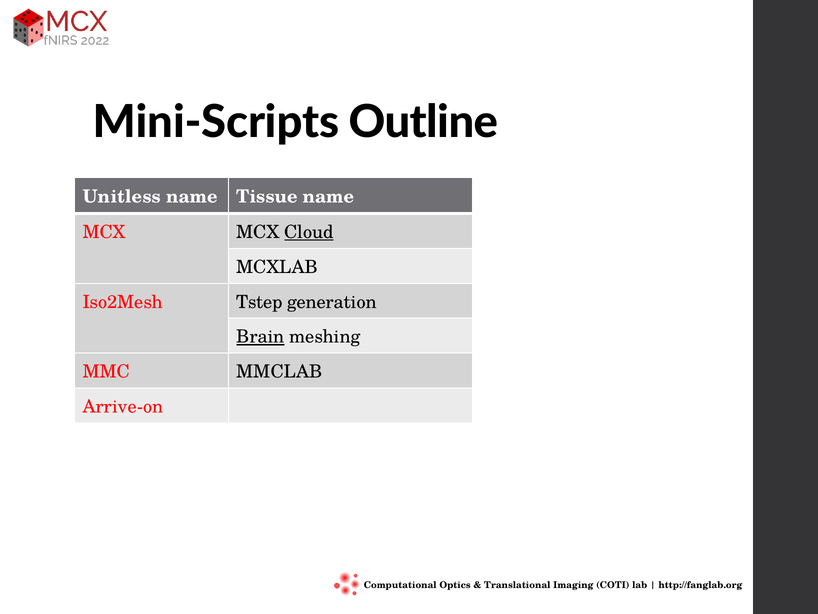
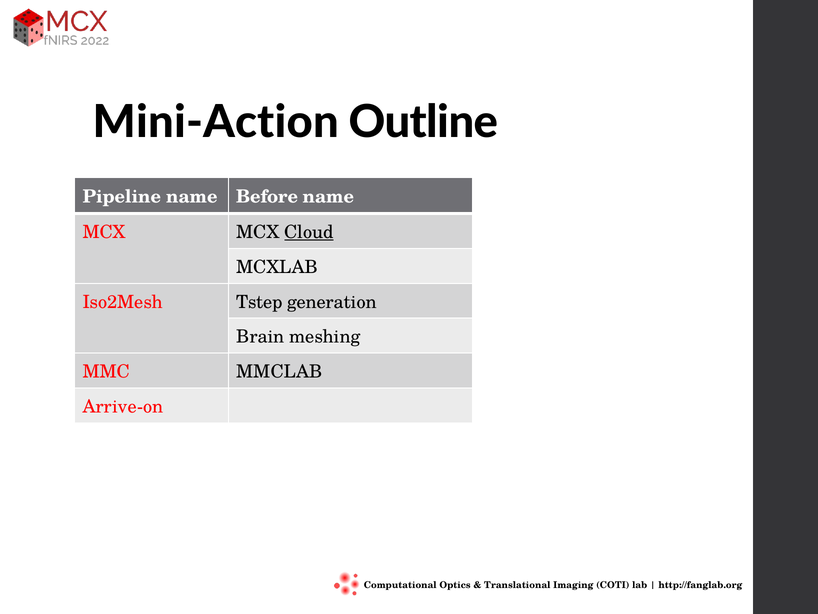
Mini-Scripts: Mini-Scripts -> Mini-Action
Unitless: Unitless -> Pipeline
Tissue: Tissue -> Before
Brain underline: present -> none
